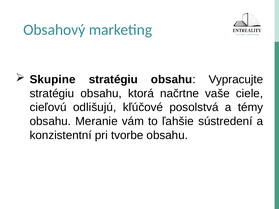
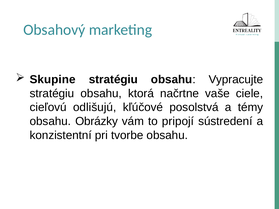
Meranie: Meranie -> Obrázky
ľahšie: ľahšie -> pripojí
